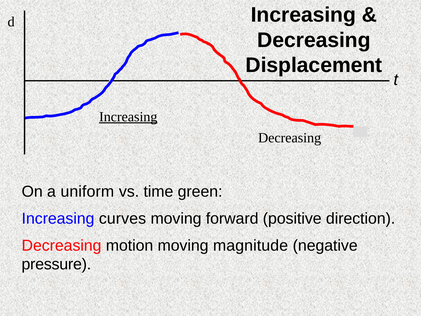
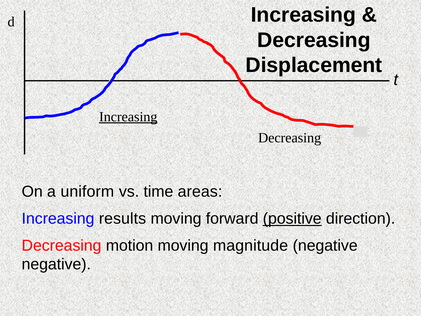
green: green -> areas
curves: curves -> results
positive underline: none -> present
pressure at (56, 264): pressure -> negative
